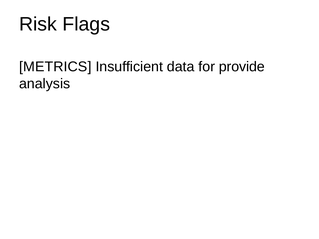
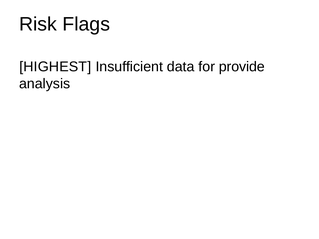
METRICS: METRICS -> HIGHEST
